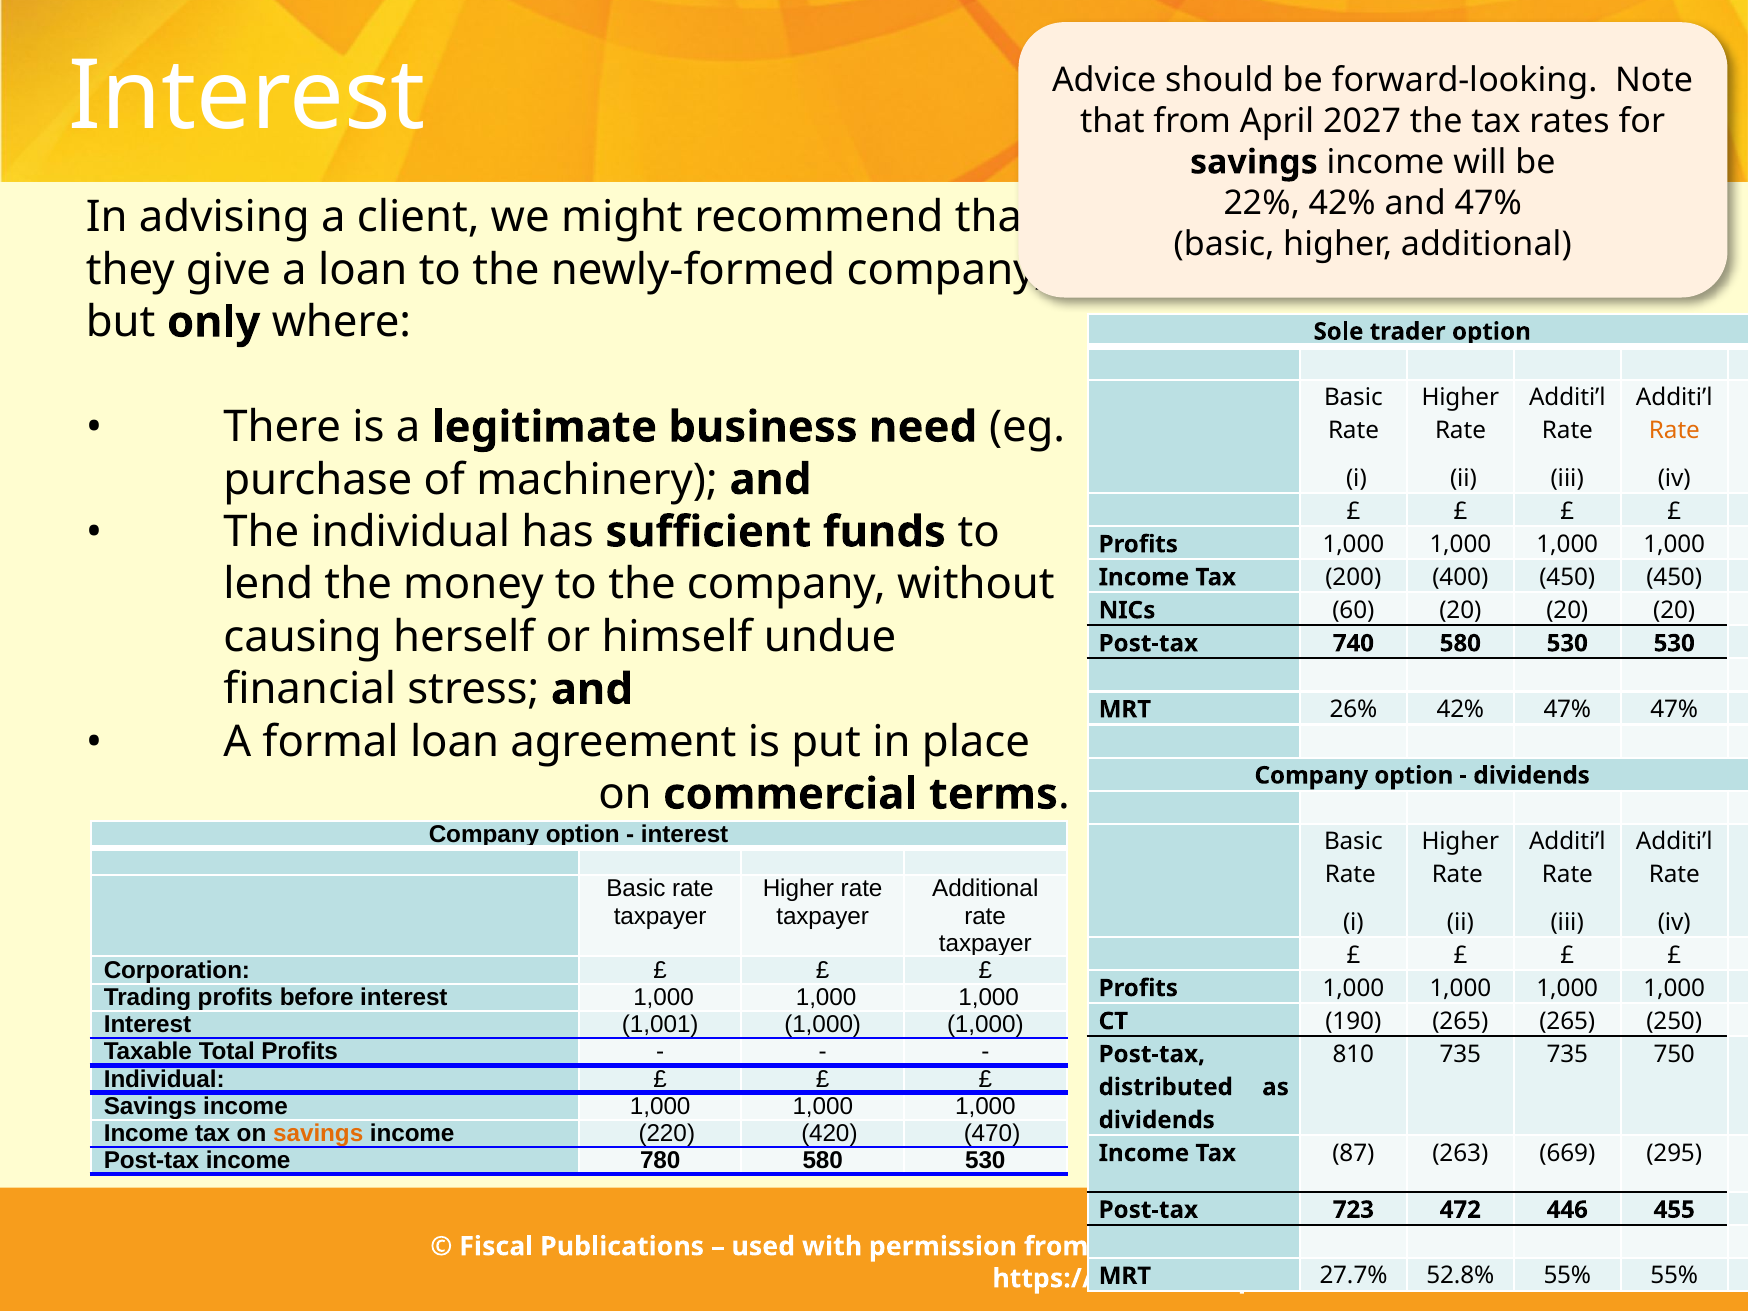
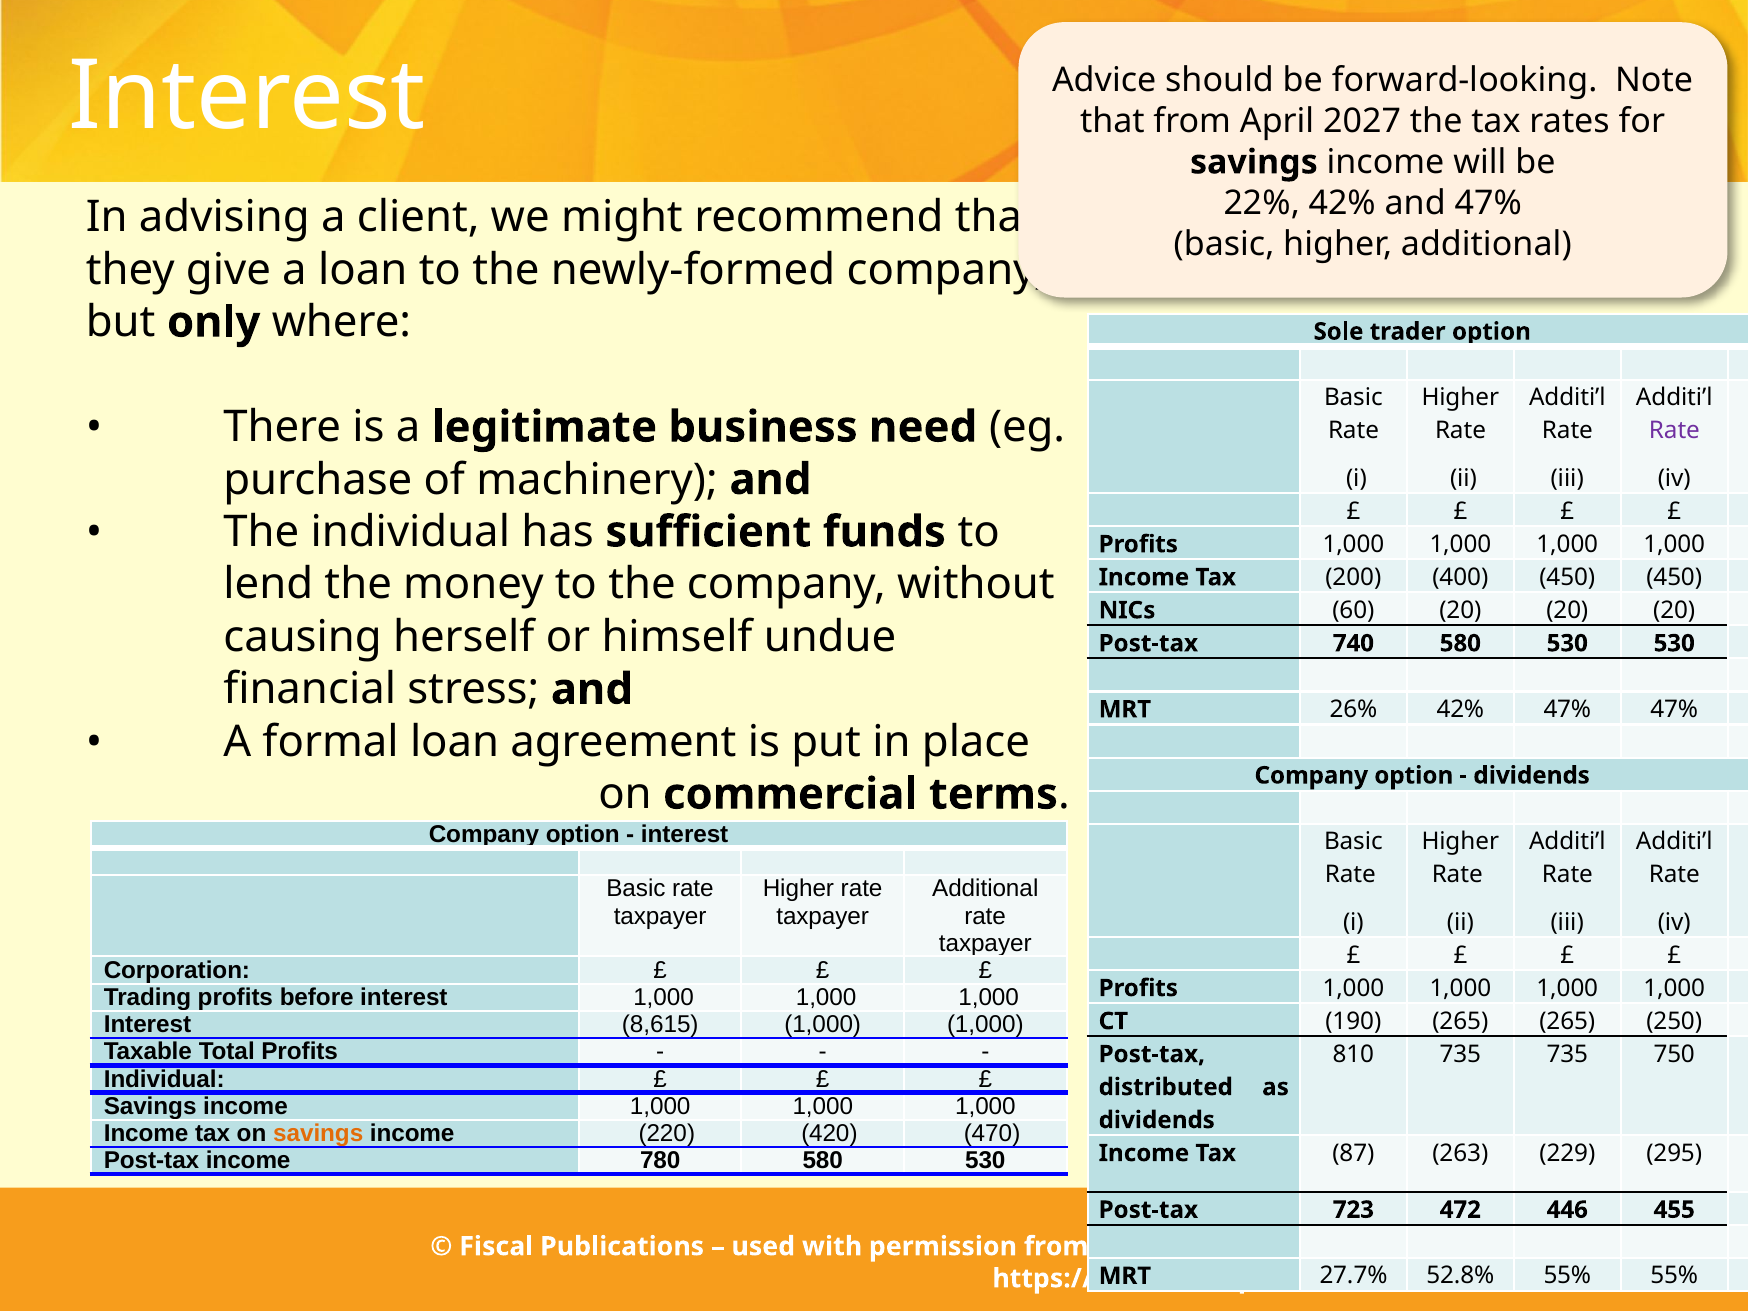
Rate at (1674, 431) colour: orange -> purple
1,001: 1,001 -> 8,615
669: 669 -> 229
